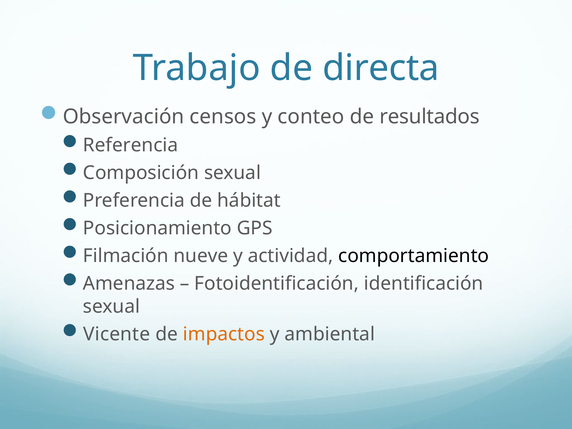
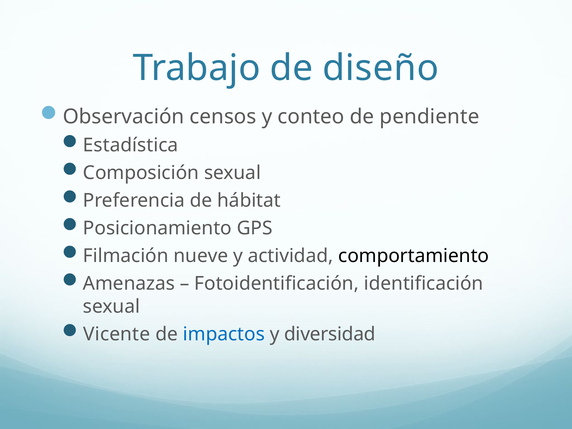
directa: directa -> diseño
resultados: resultados -> pendiente
Referencia: Referencia -> Estadística
impactos colour: orange -> blue
ambiental: ambiental -> diversidad
